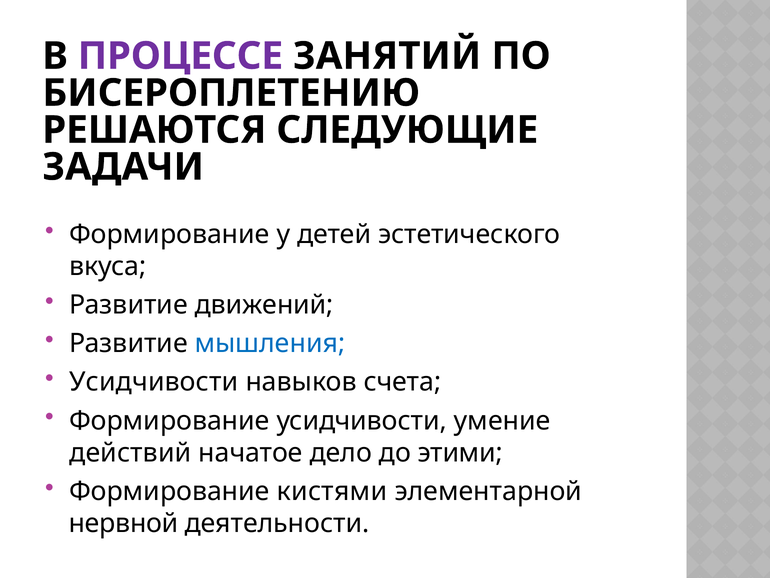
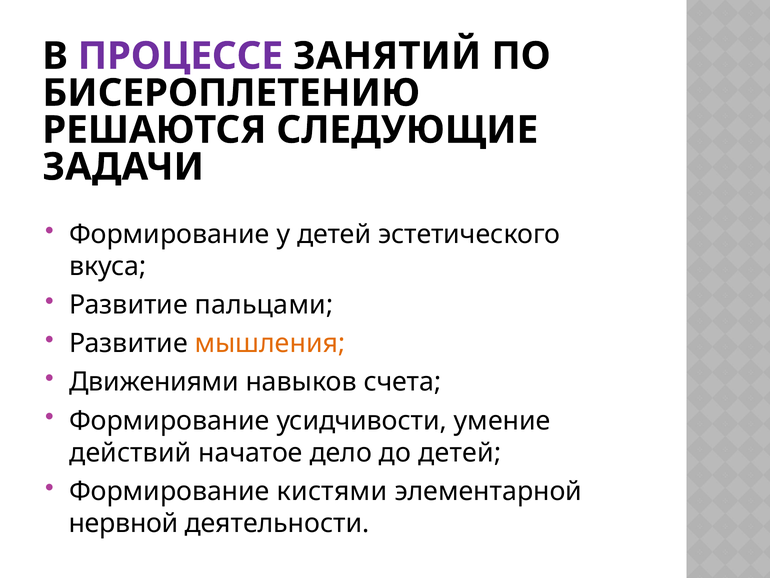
движений: движений -> пальцами
мышления colour: blue -> orange
Усидчивости at (154, 382): Усидчивости -> Движениями
до этими: этими -> детей
